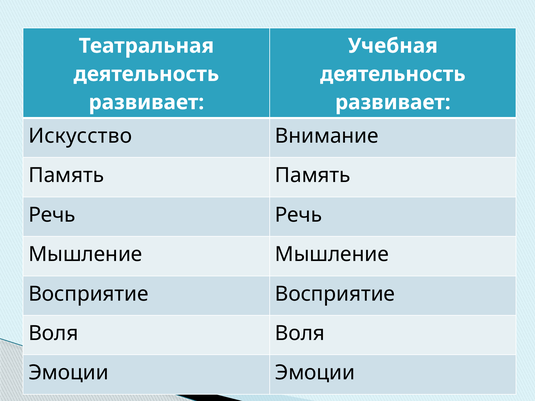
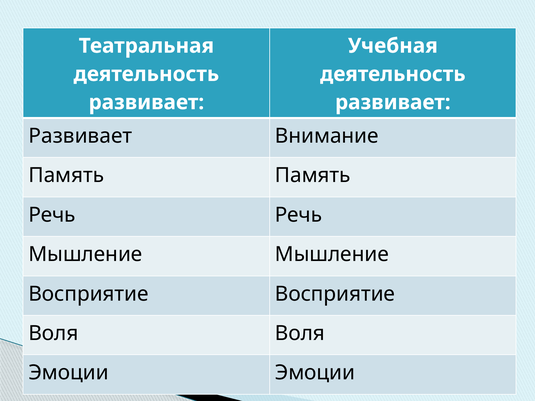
Искусство at (80, 136): Искусство -> Развивает
